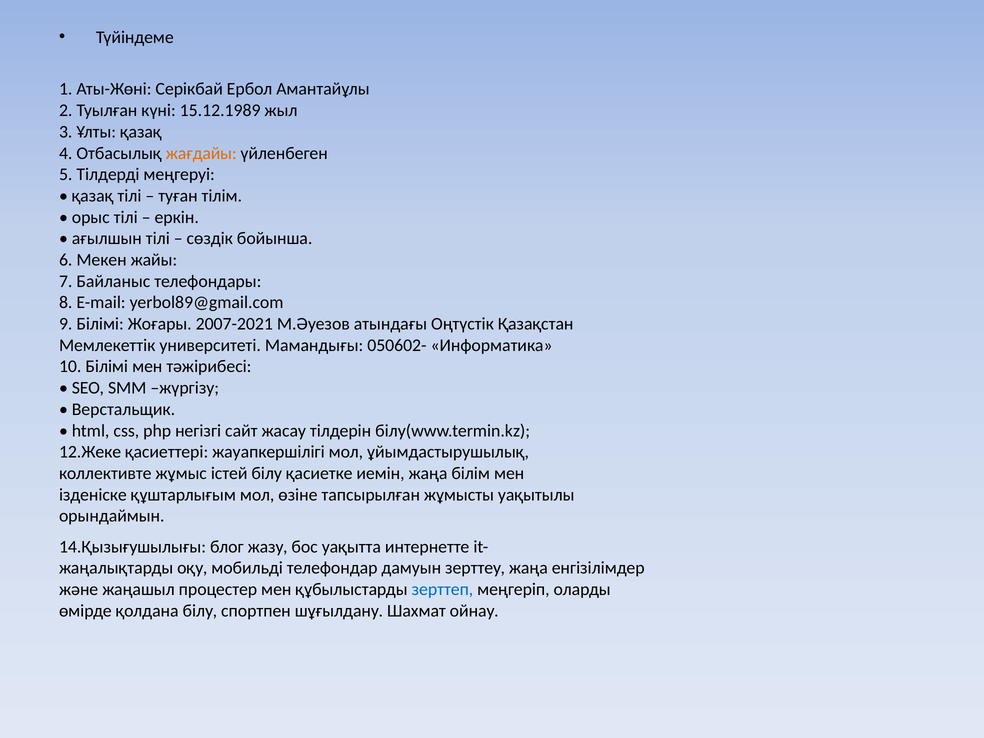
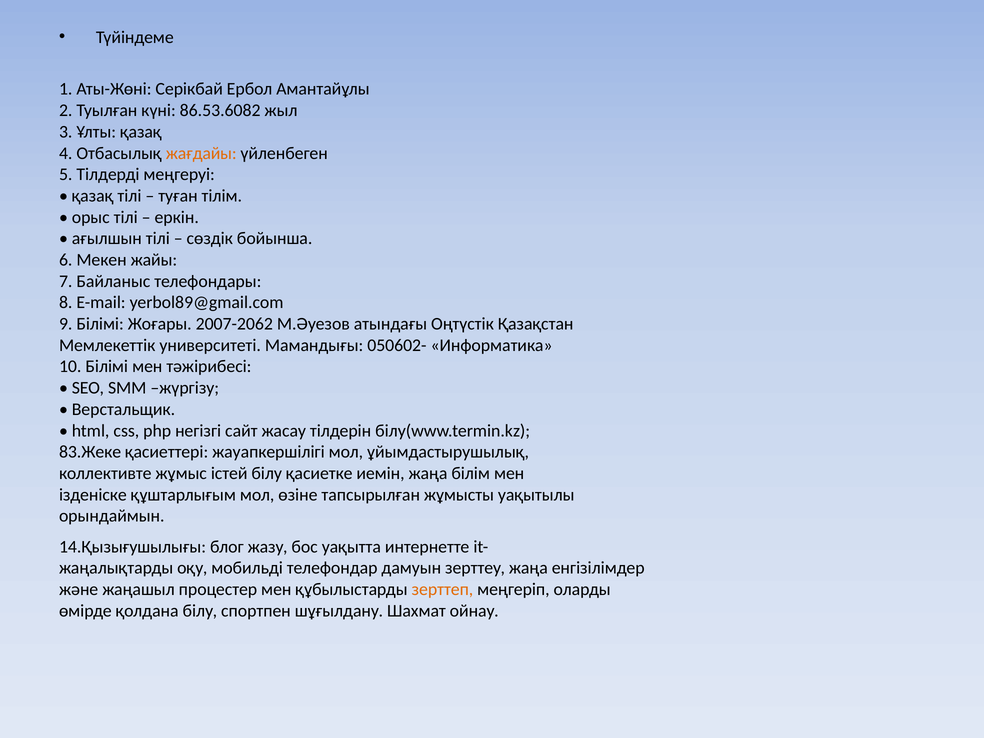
15.12.1989: 15.12.1989 -> 86.53.6082
2007-2021: 2007-2021 -> 2007-2062
12.Жеке: 12.Жеке -> 83.Жеке
зерттеп colour: blue -> orange
